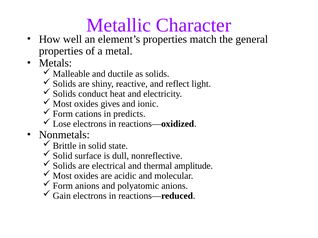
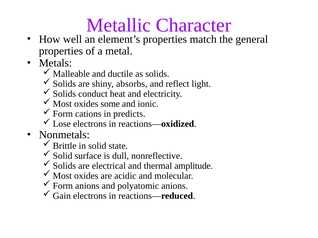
reactive: reactive -> absorbs
gives: gives -> some
